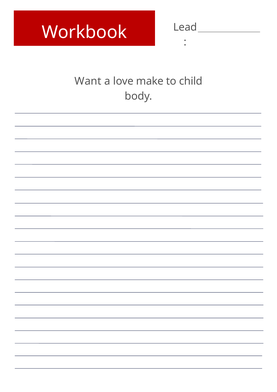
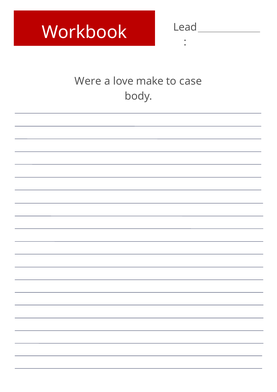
Want: Want -> Were
child: child -> case
